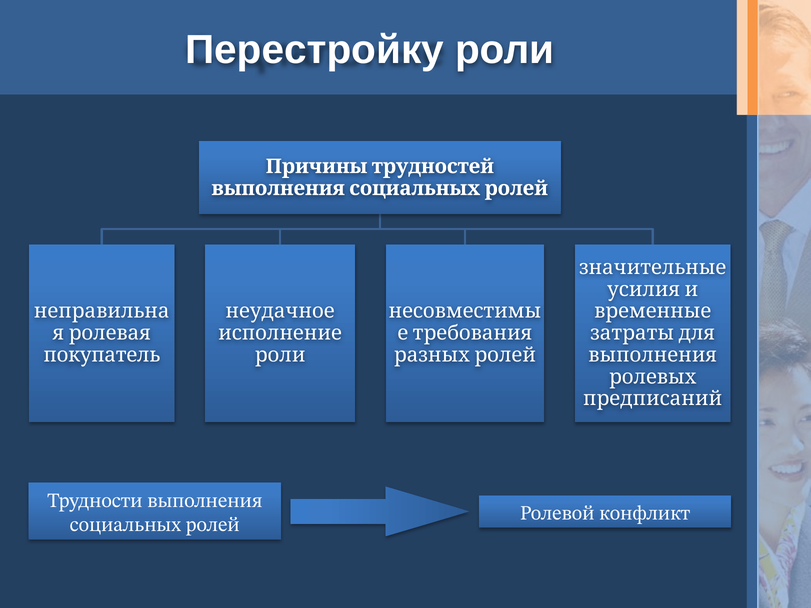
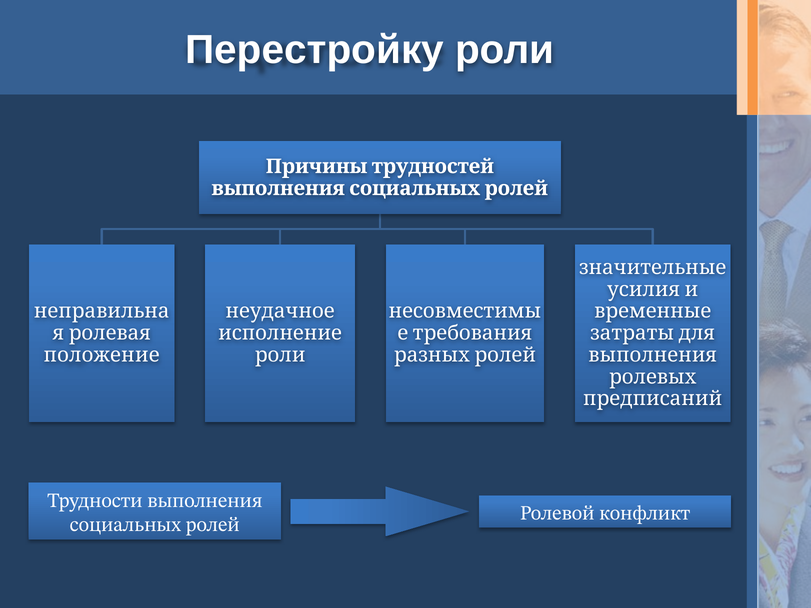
покупатель: покупатель -> положение
